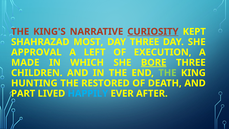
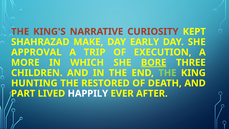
CURIOSITY underline: present -> none
MOST: MOST -> MAKE
DAY THREE: THREE -> EARLY
LEFT: LEFT -> TRIP
MADE: MADE -> MORE
HAPPILY colour: light blue -> white
